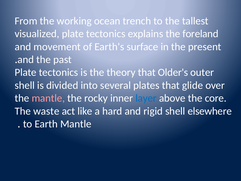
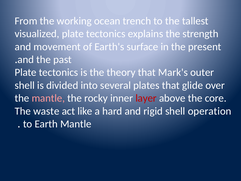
foreland: foreland -> strength
Older's: Older's -> Mark's
layer colour: blue -> red
elsewhere: elsewhere -> operation
